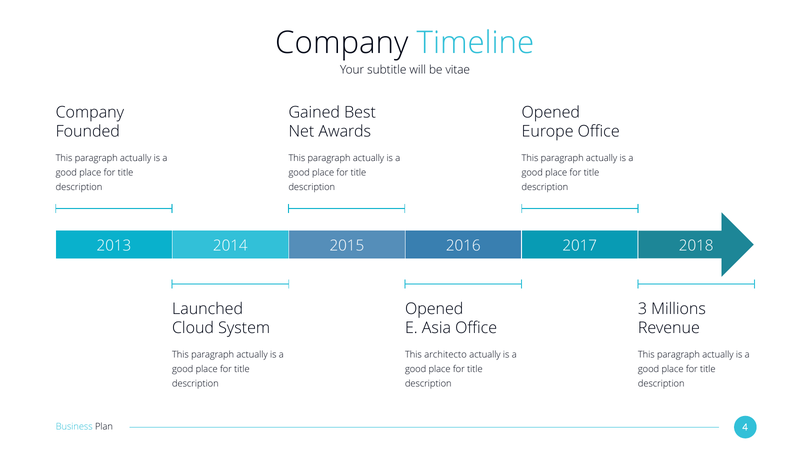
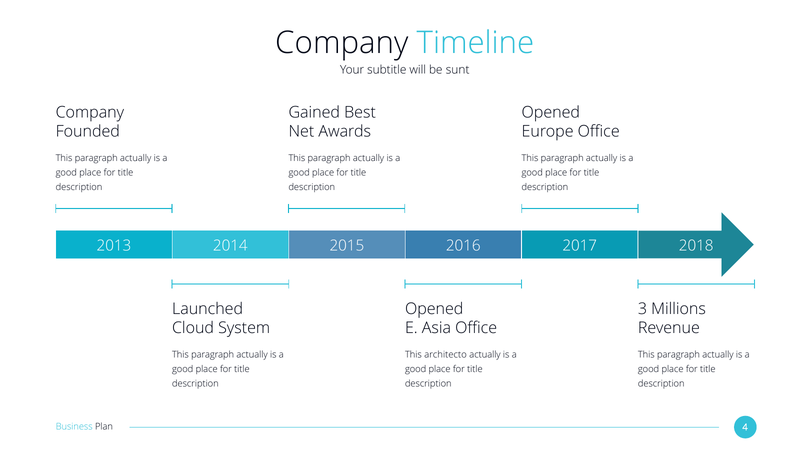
vitae: vitae -> sunt
